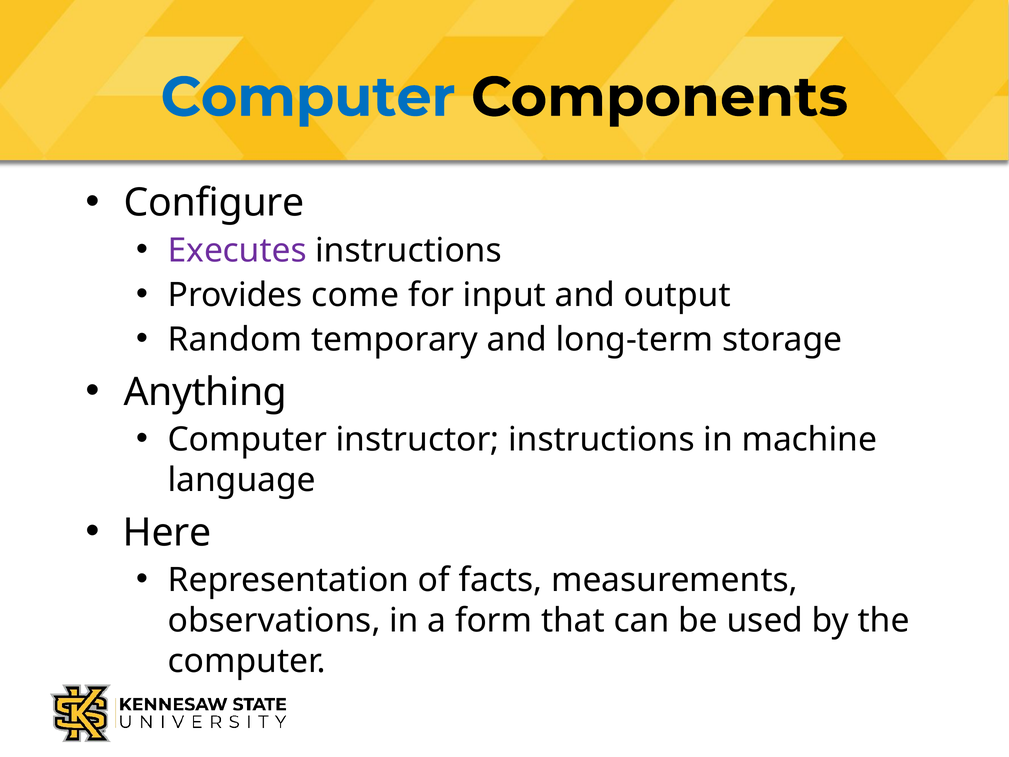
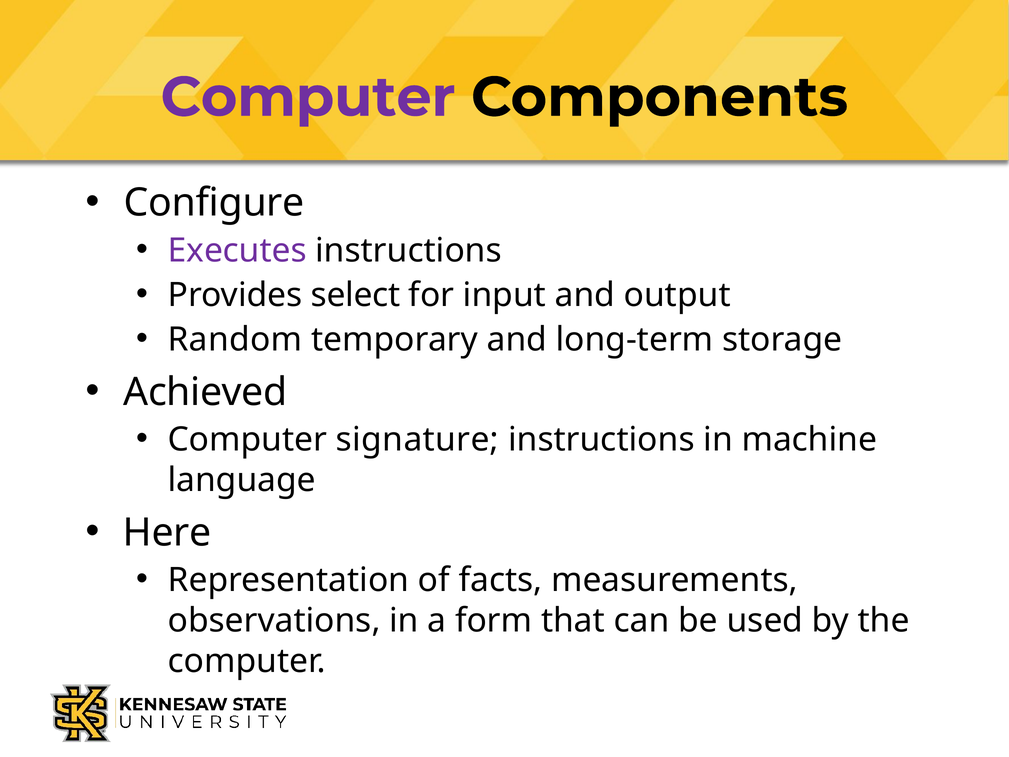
Computer at (308, 97) colour: blue -> purple
come: come -> select
Anything: Anything -> Achieved
instructor: instructor -> signature
